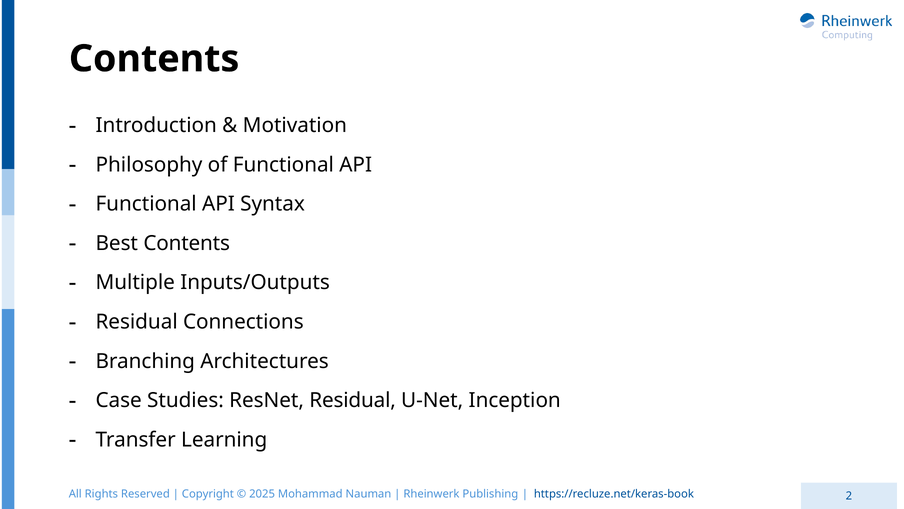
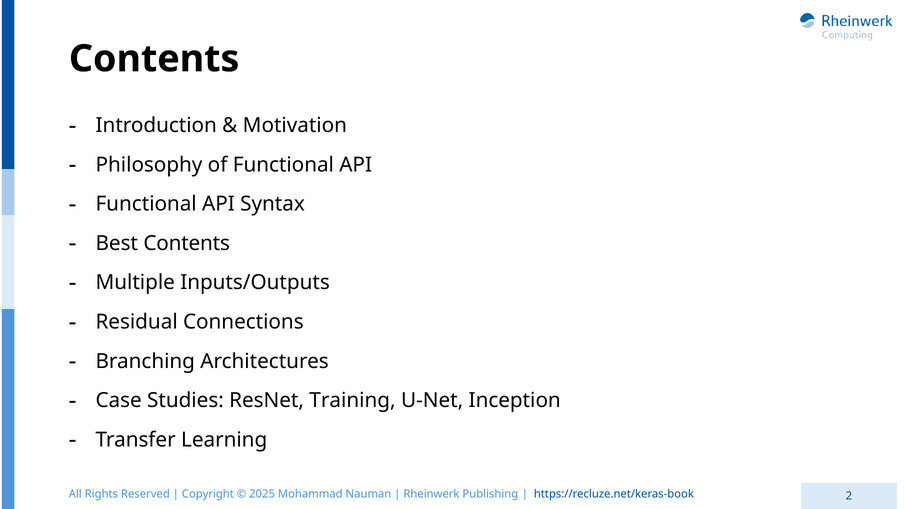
ResNet Residual: Residual -> Training
